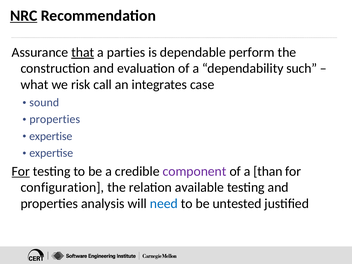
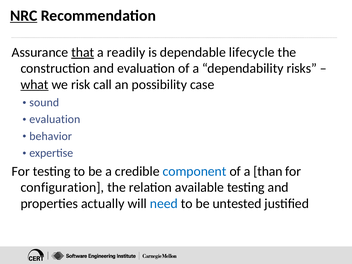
parties: parties -> readily
perform: perform -> lifecycle
such: such -> risks
what underline: none -> present
integrates: integrates -> possibility
properties at (55, 119): properties -> evaluation
expertise at (51, 136): expertise -> behavior
For at (21, 171) underline: present -> none
component colour: purple -> blue
analysis: analysis -> actually
